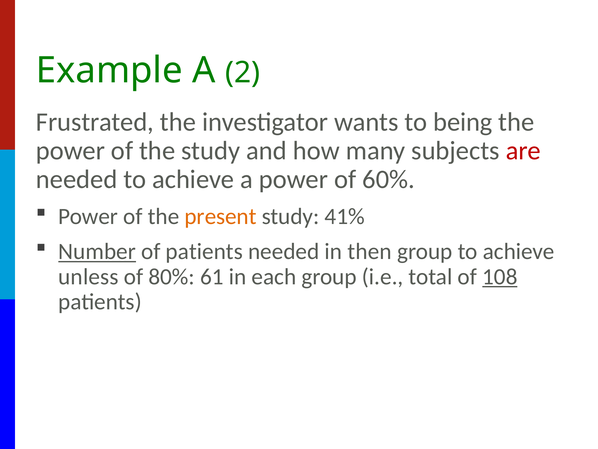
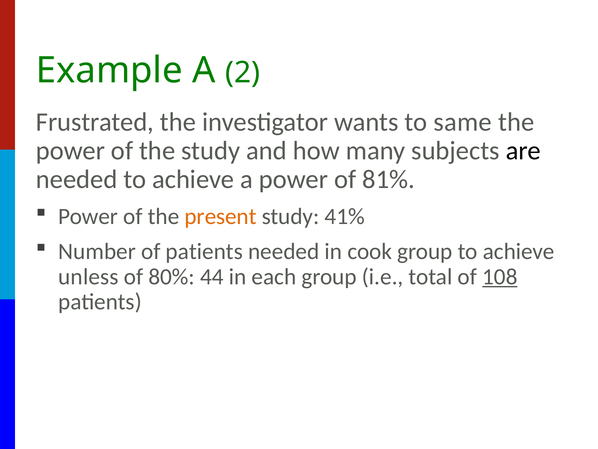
being: being -> same
are colour: red -> black
60%: 60% -> 81%
Number underline: present -> none
then: then -> cook
61: 61 -> 44
